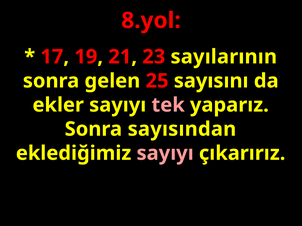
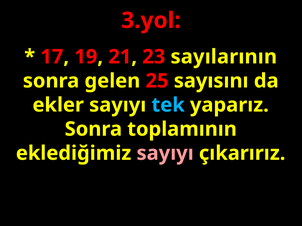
8.yol: 8.yol -> 3.yol
tek colour: pink -> light blue
sayısından: sayısından -> toplamının
